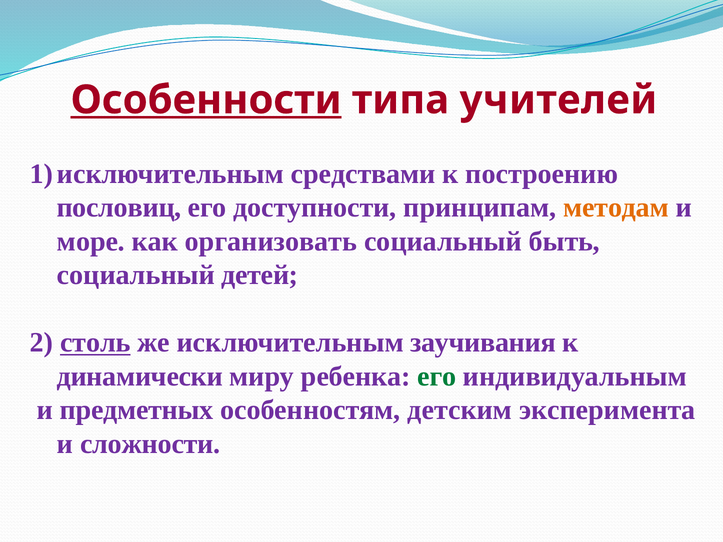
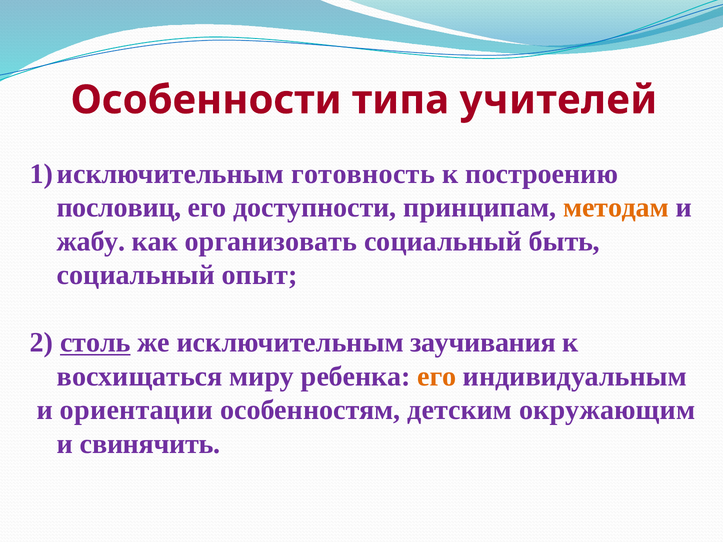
Особенности underline: present -> none
средствами: средствами -> готовность
море: море -> жабу
детей: детей -> опыт
динамически: динамически -> восхищаться
его at (437, 377) colour: green -> orange
предметных: предметных -> ориентации
эксперимента: эксперимента -> окружающим
сложности: сложности -> свинячить
